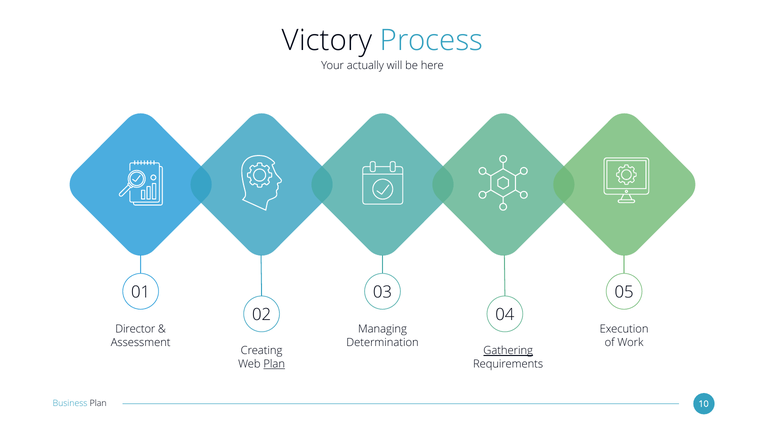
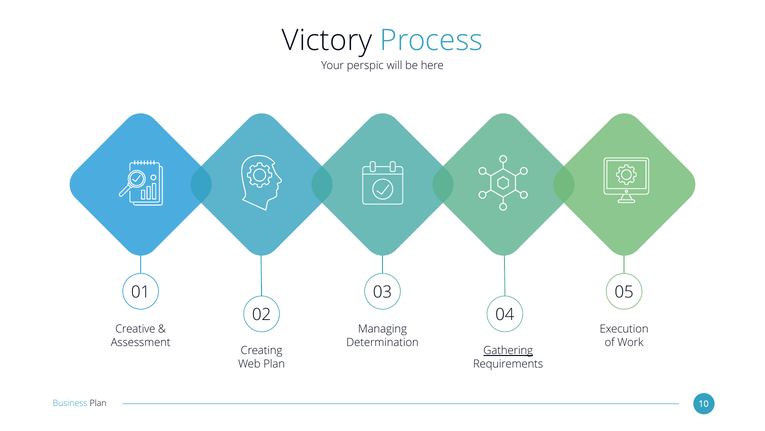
actually: actually -> perspic
Director: Director -> Creative
Plan at (274, 363) underline: present -> none
